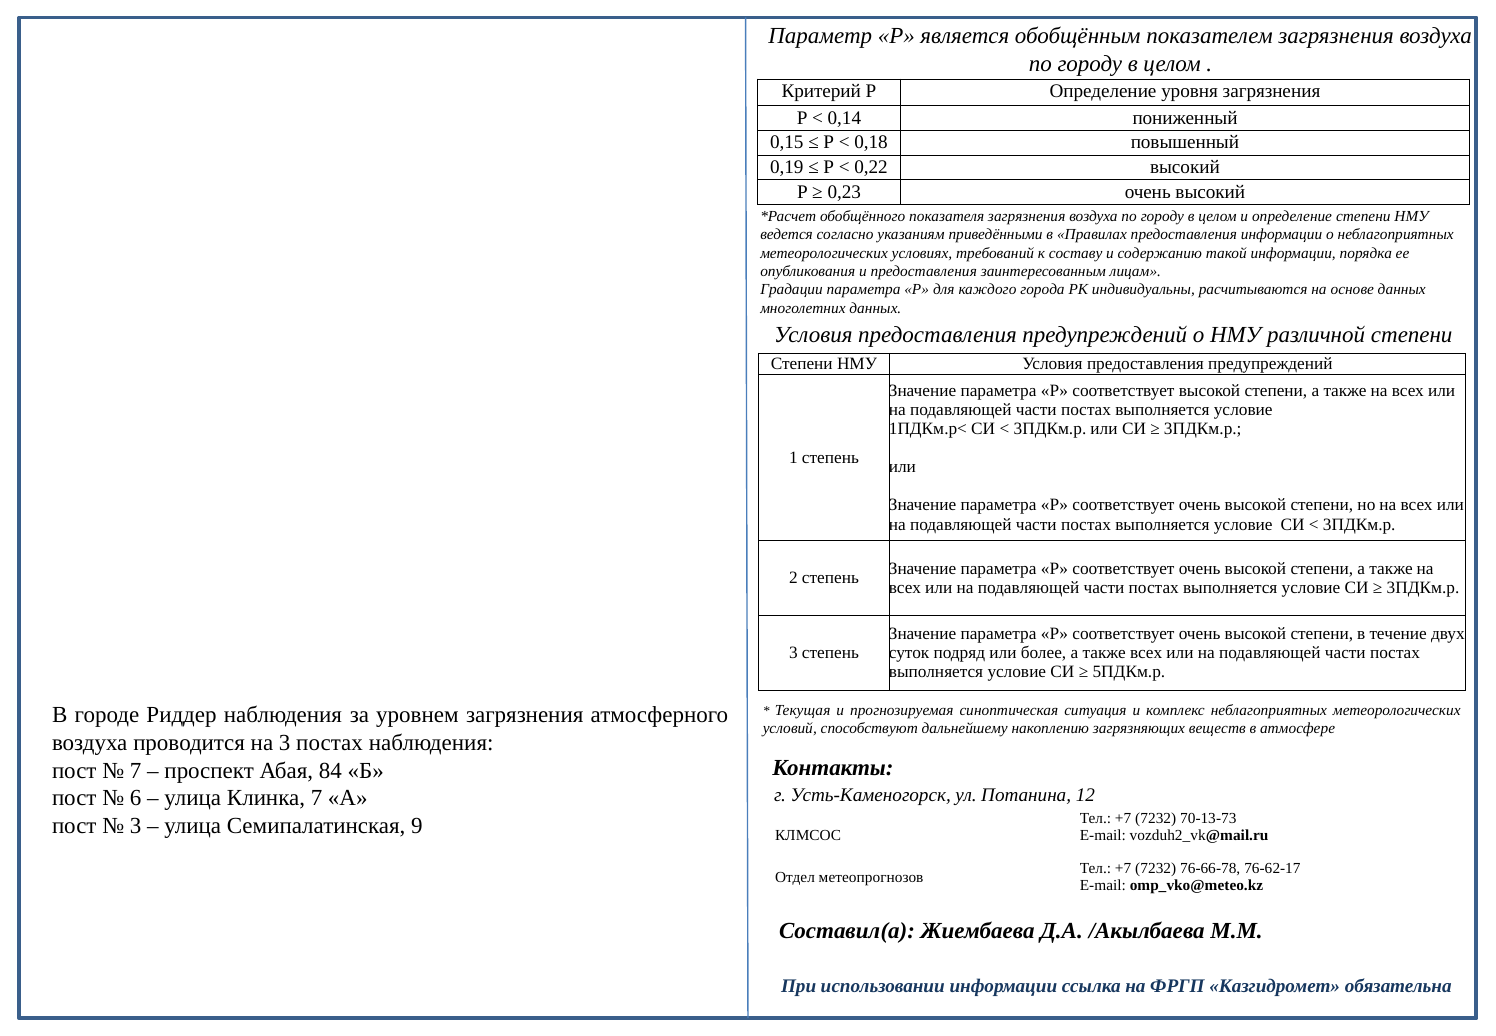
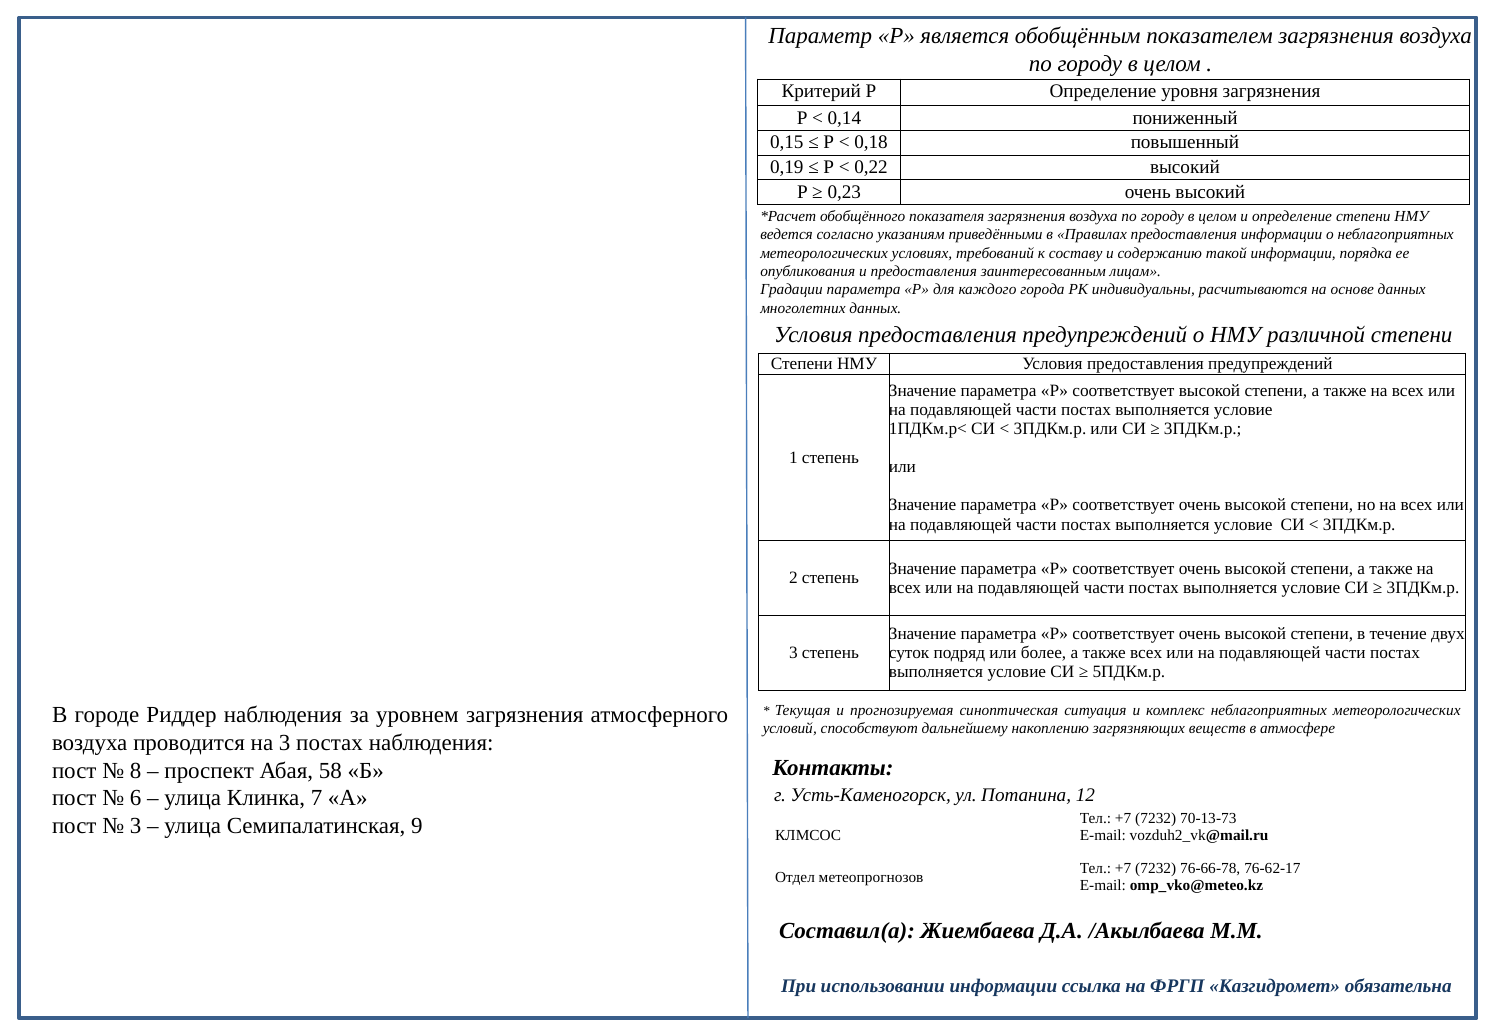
7 at (136, 770): 7 -> 8
84: 84 -> 58
